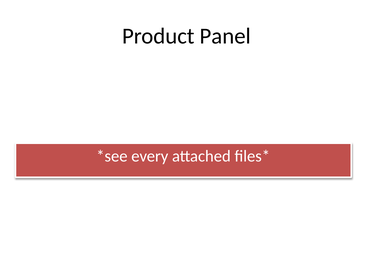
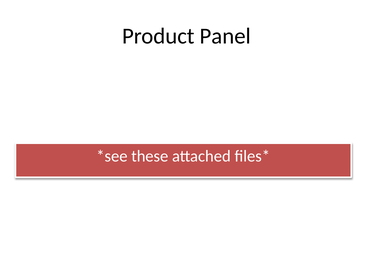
every: every -> these
